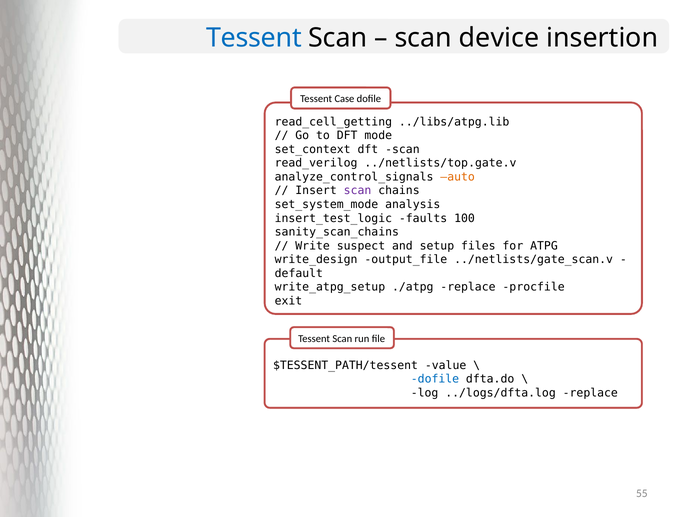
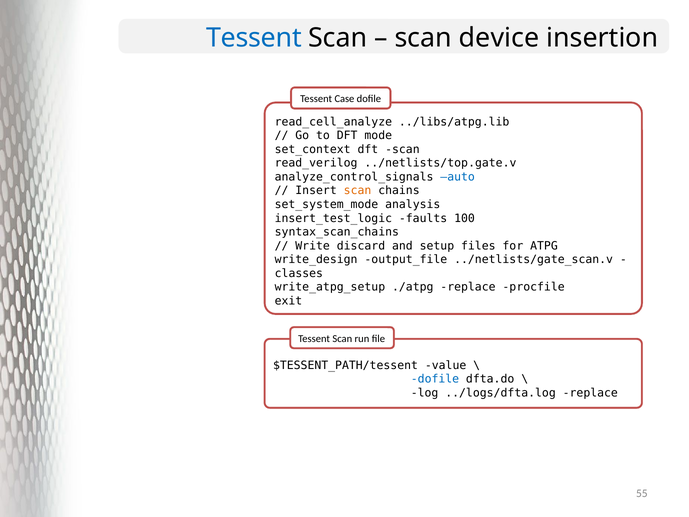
read_cell_getting: read_cell_getting -> read_cell_analyze
auto colour: orange -> blue
scan at (358, 191) colour: purple -> orange
sanity_scan_chains: sanity_scan_chains -> syntax_scan_chains
suspect: suspect -> discard
default: default -> classes
